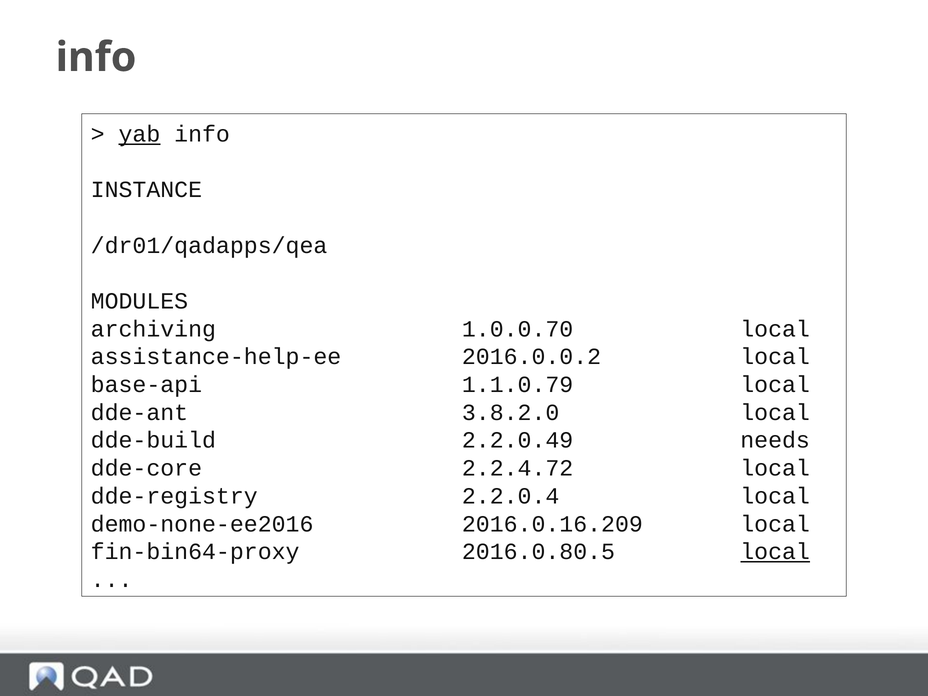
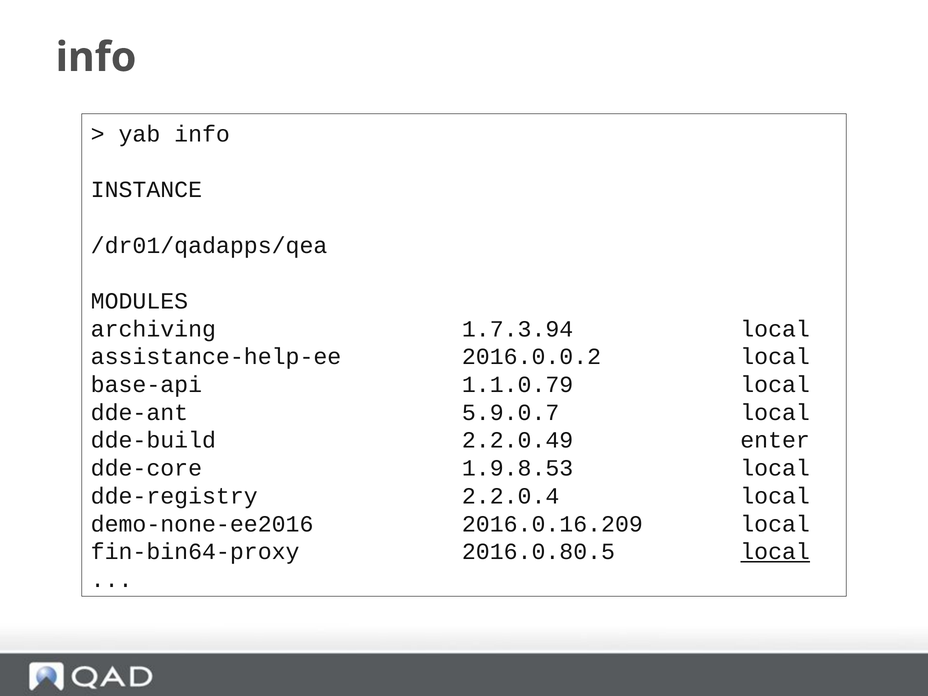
yab underline: present -> none
1.0.0.70: 1.0.0.70 -> 1.7.3.94
3.8.2.0: 3.8.2.0 -> 5.9.0.7
needs: needs -> enter
2.2.4.72: 2.2.4.72 -> 1.9.8.53
